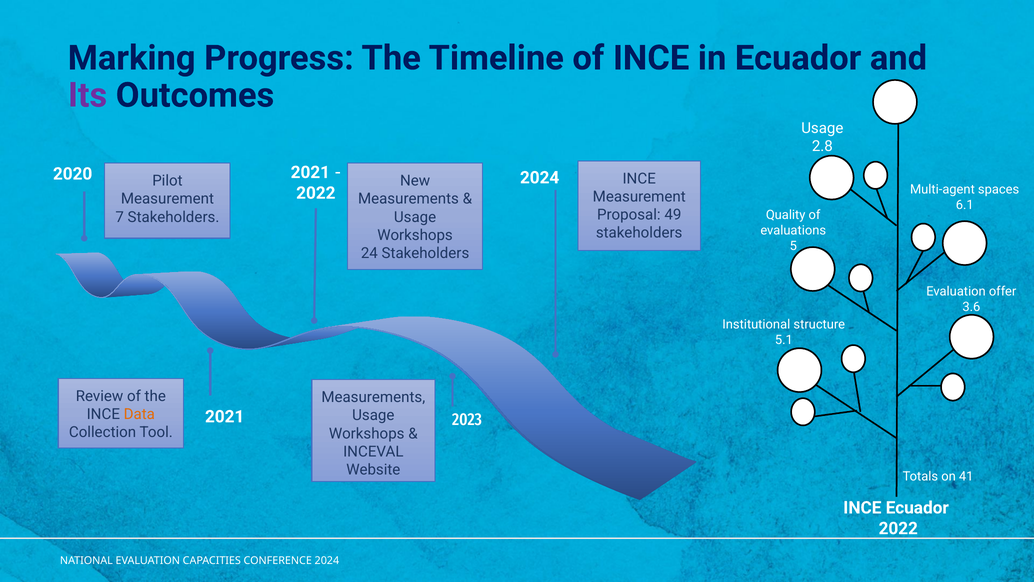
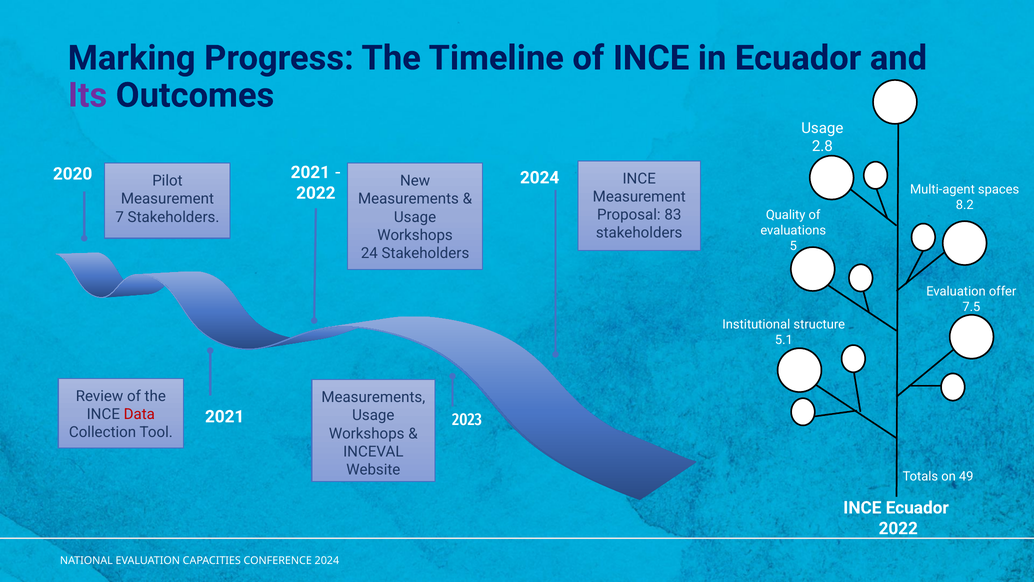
6.1: 6.1 -> 8.2
49: 49 -> 83
3.6: 3.6 -> 7.5
Data colour: orange -> red
41: 41 -> 49
